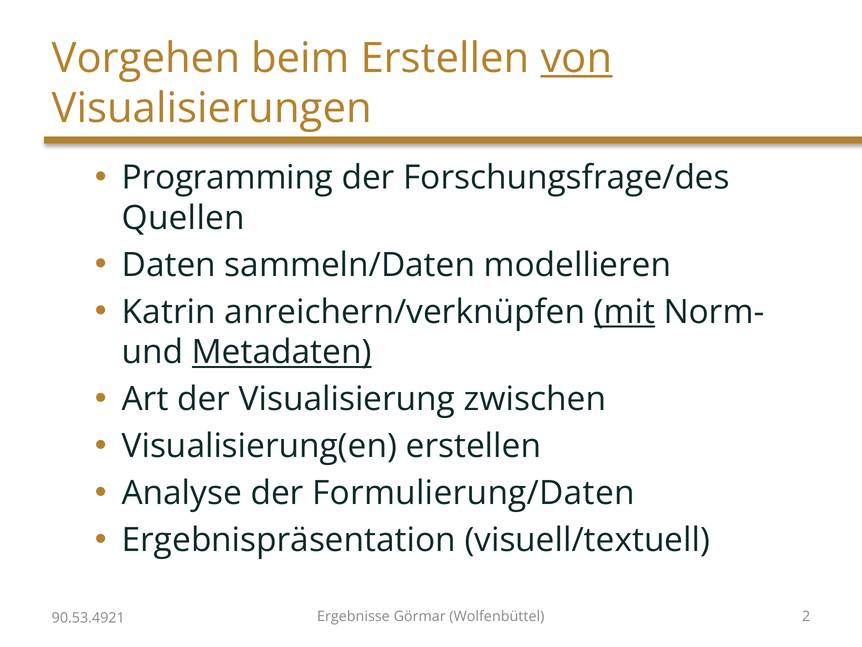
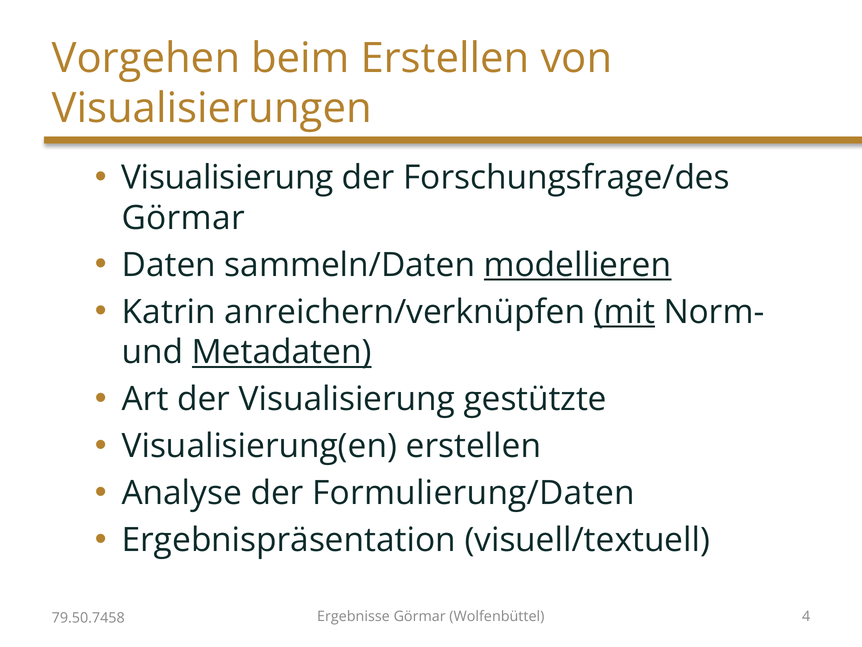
von underline: present -> none
Programming at (227, 178): Programming -> Visualisierung
Quellen at (183, 218): Quellen -> Görmar
modellieren underline: none -> present
zwischen: zwischen -> gestützte
2: 2 -> 4
90.53.4921: 90.53.4921 -> 79.50.7458
